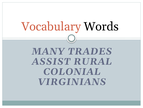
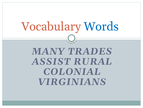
Words colour: black -> blue
